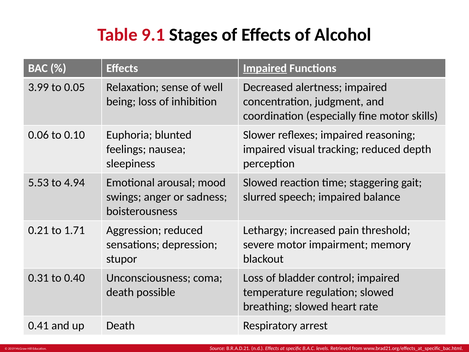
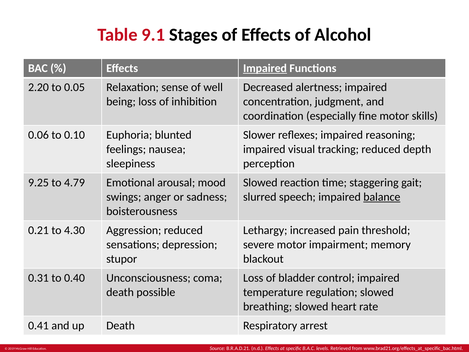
3.99: 3.99 -> 2.20
5.53: 5.53 -> 9.25
4.94: 4.94 -> 4.79
balance underline: none -> present
1.71: 1.71 -> 4.30
